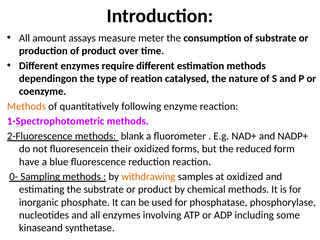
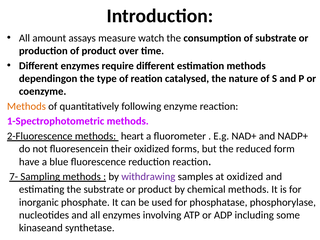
meter: meter -> watch
blank: blank -> heart
0-: 0- -> 7-
withdrawing colour: orange -> purple
